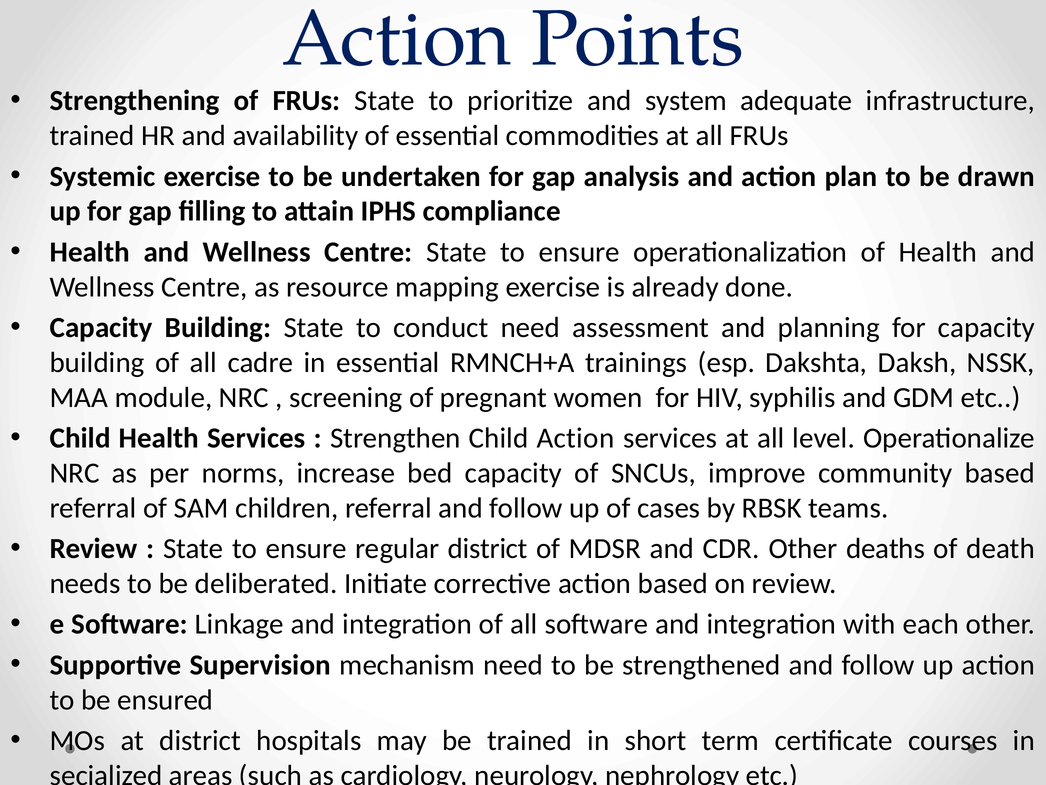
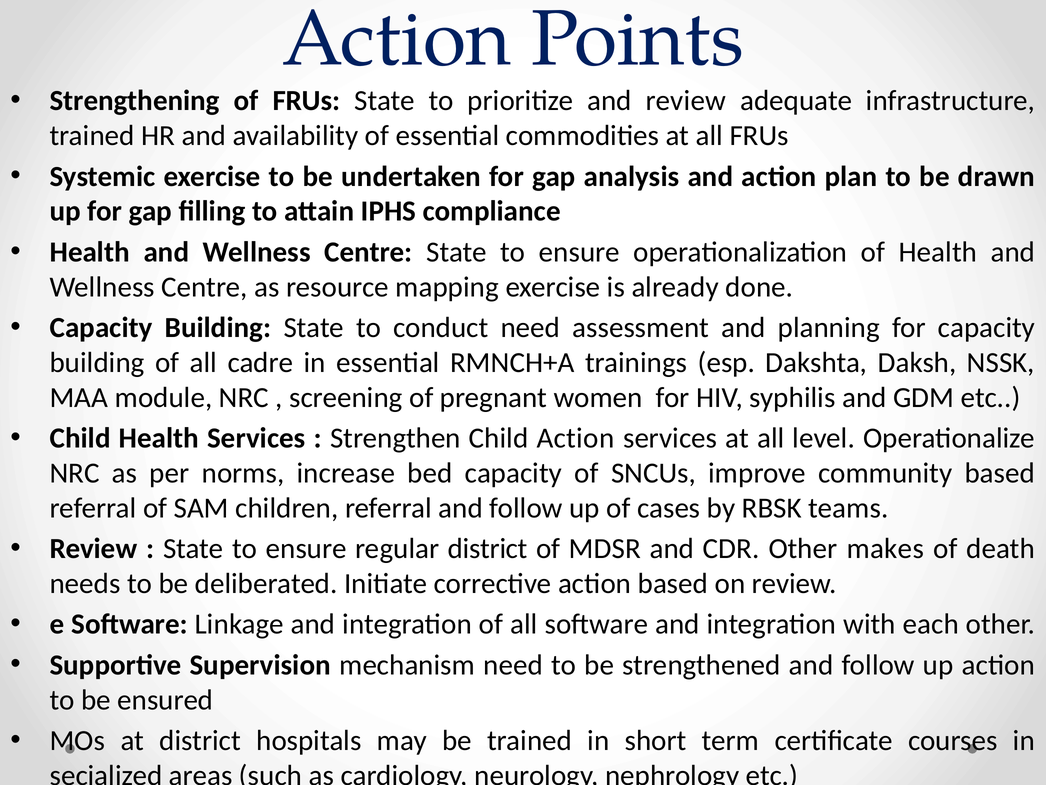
and system: system -> review
deaths: deaths -> makes
